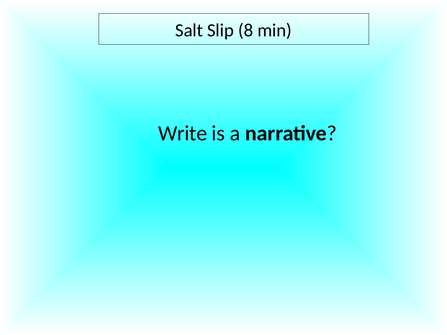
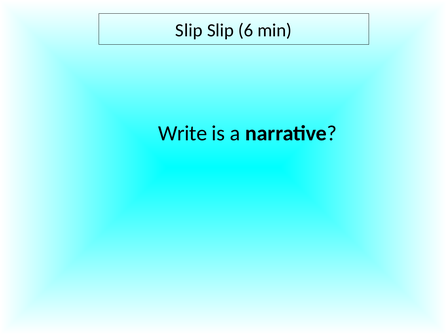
Salt at (189, 30): Salt -> Slip
8: 8 -> 6
